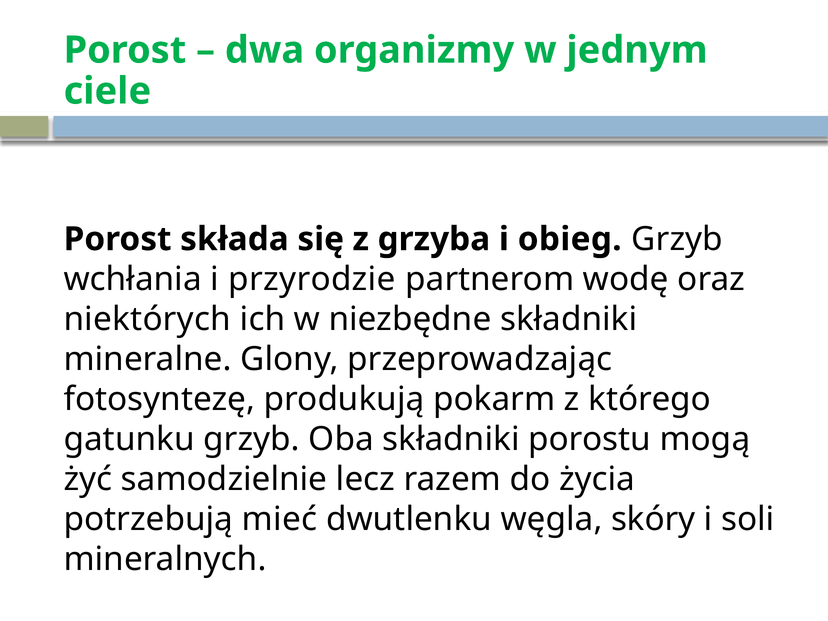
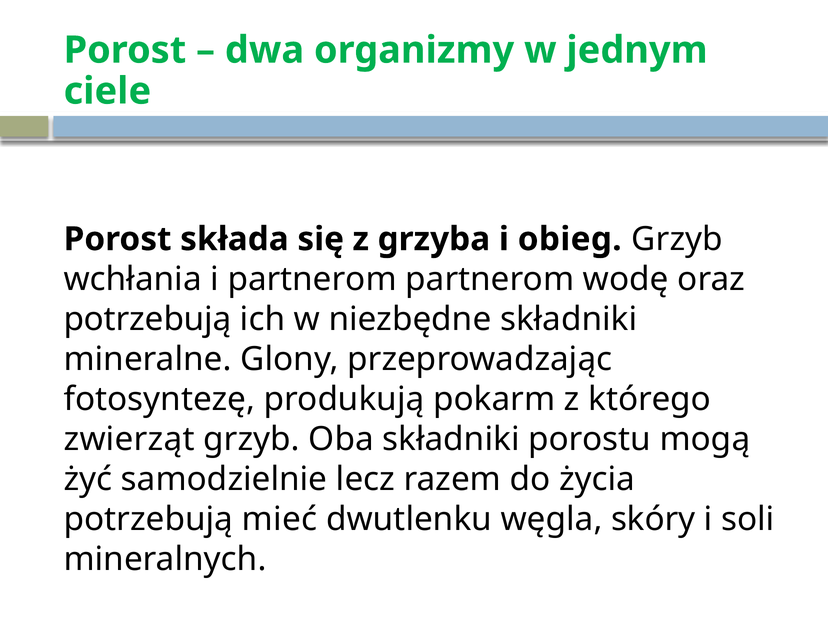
i przyrodzie: przyrodzie -> partnerom
niektórych at (147, 319): niektórych -> potrzebują
gatunku: gatunku -> zwierząt
